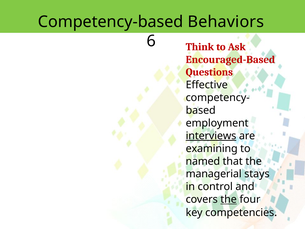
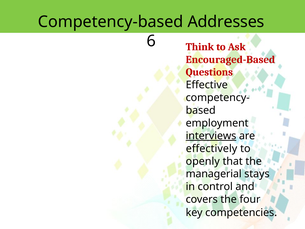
Behaviors: Behaviors -> Addresses
examining: examining -> effectively
named: named -> openly
the at (229, 199) underline: present -> none
